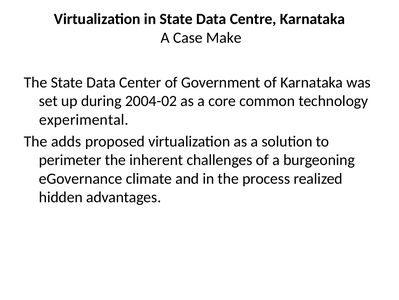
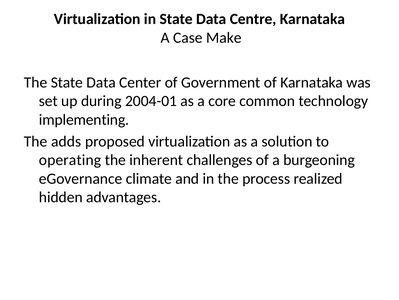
2004-02: 2004-02 -> 2004-01
experimental: experimental -> implementing
perimeter: perimeter -> operating
